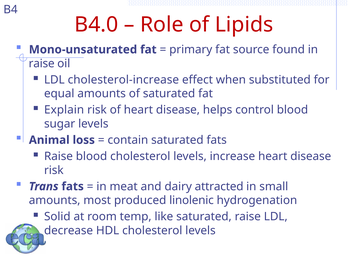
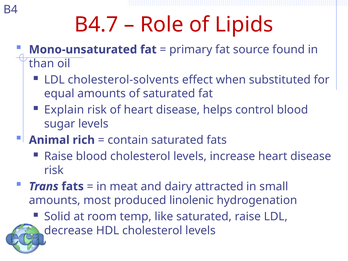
B4.0: B4.0 -> B4.7
raise at (42, 63): raise -> than
cholesterol-increase: cholesterol-increase -> cholesterol-solvents
loss: loss -> rich
